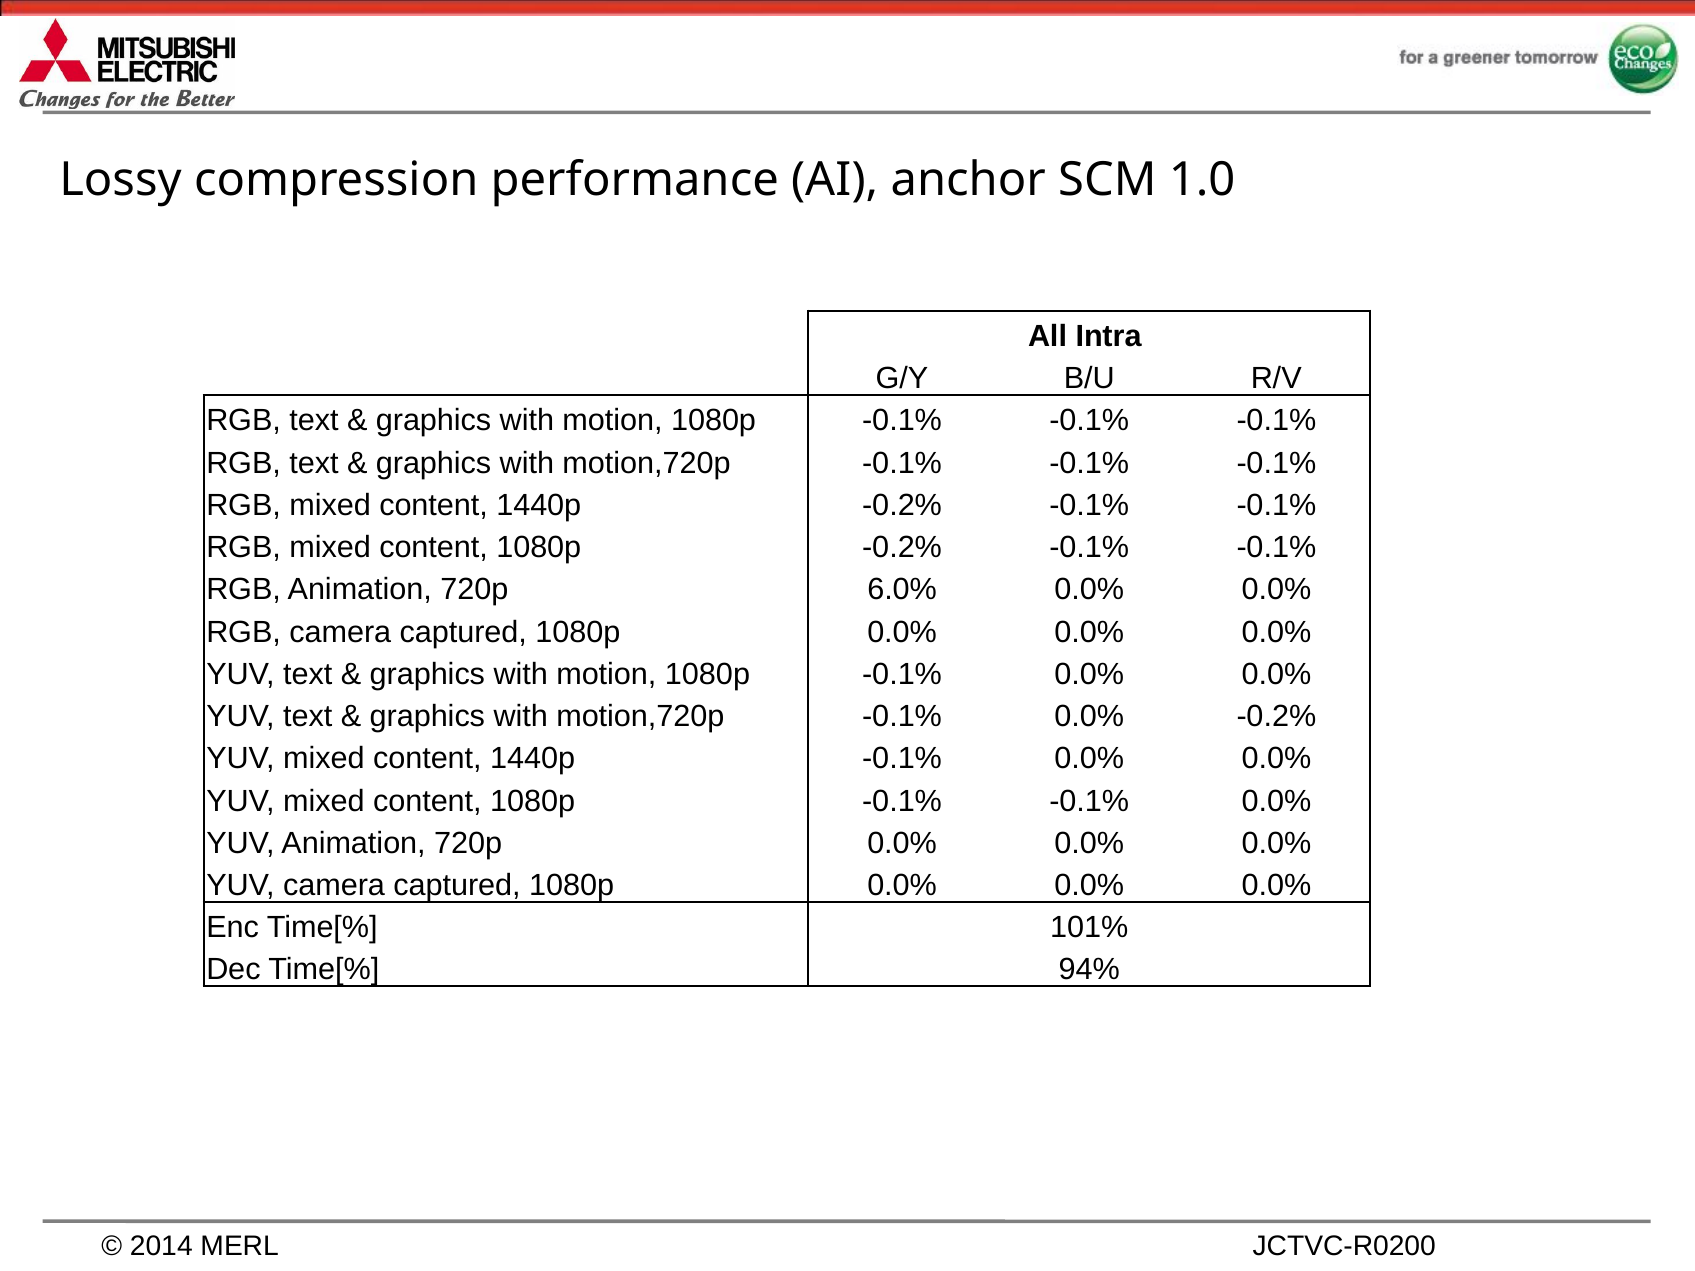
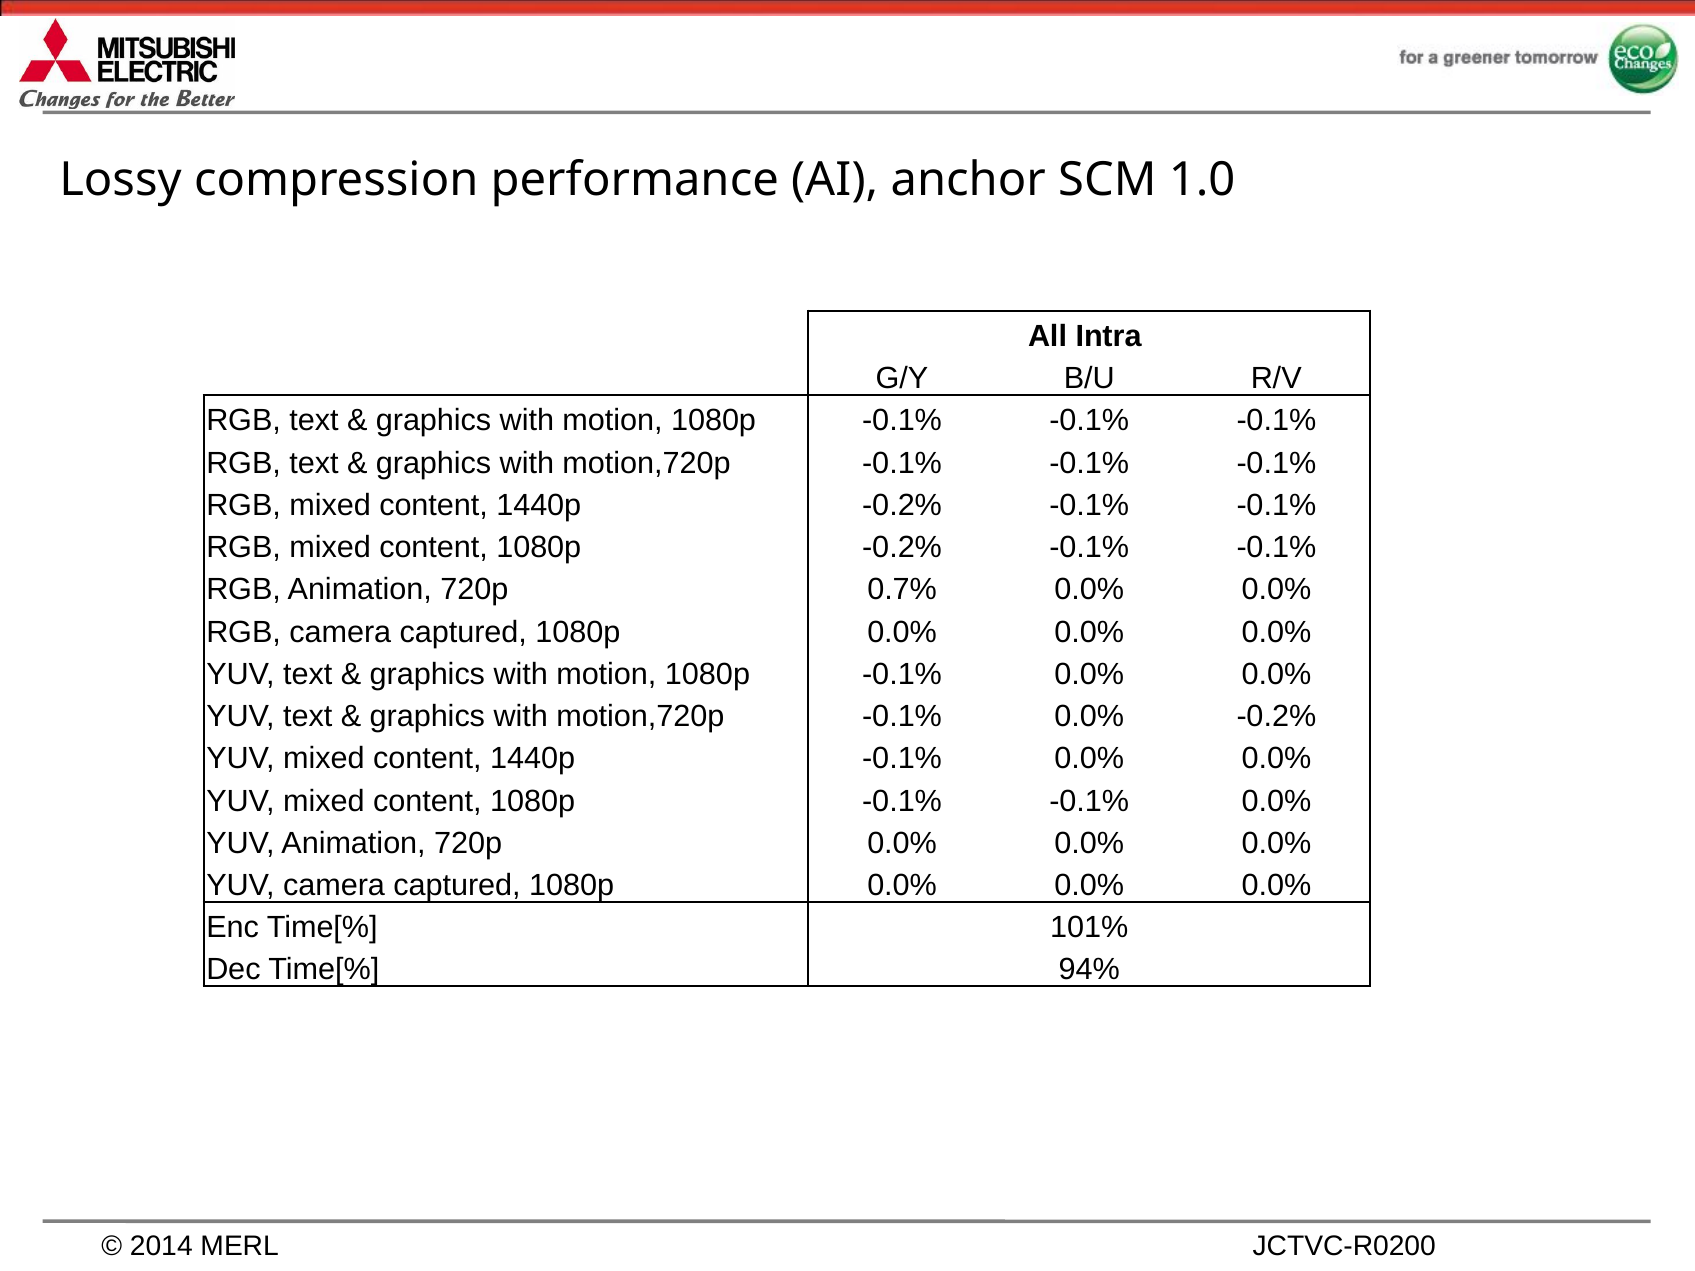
6.0%: 6.0% -> 0.7%
